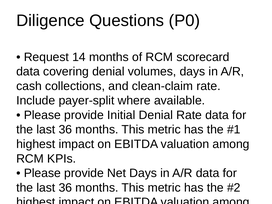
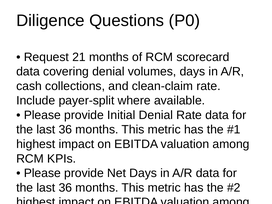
14: 14 -> 21
